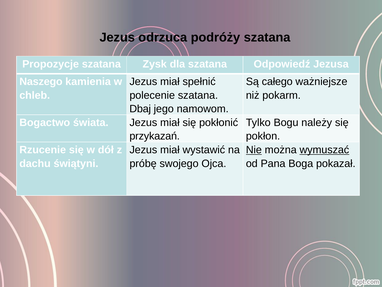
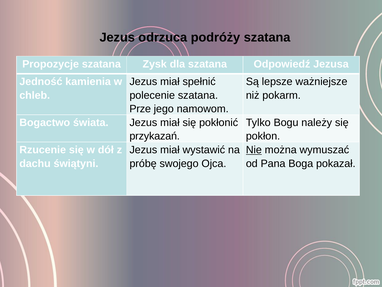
Naszego: Naszego -> Jedność
całego: całego -> lepsze
Dbaj: Dbaj -> Prze
wymuszać underline: present -> none
